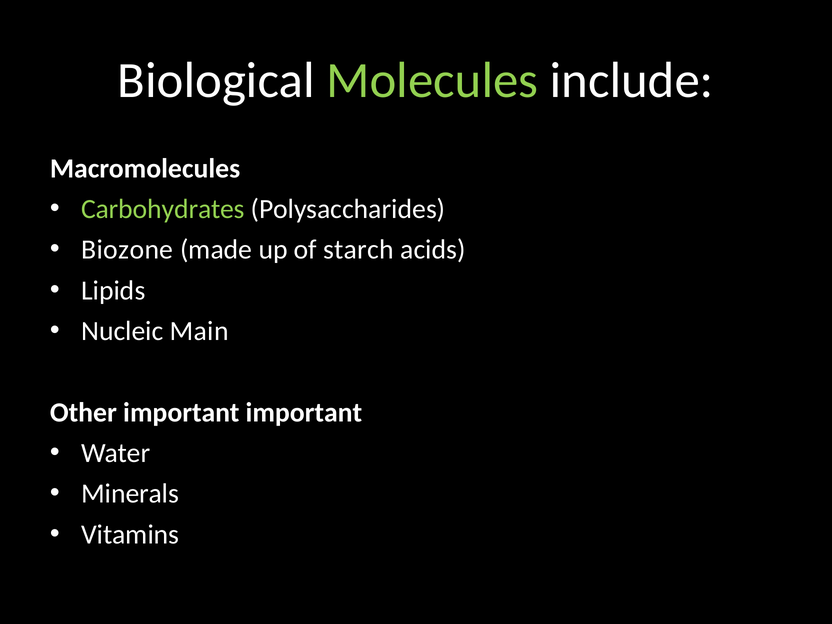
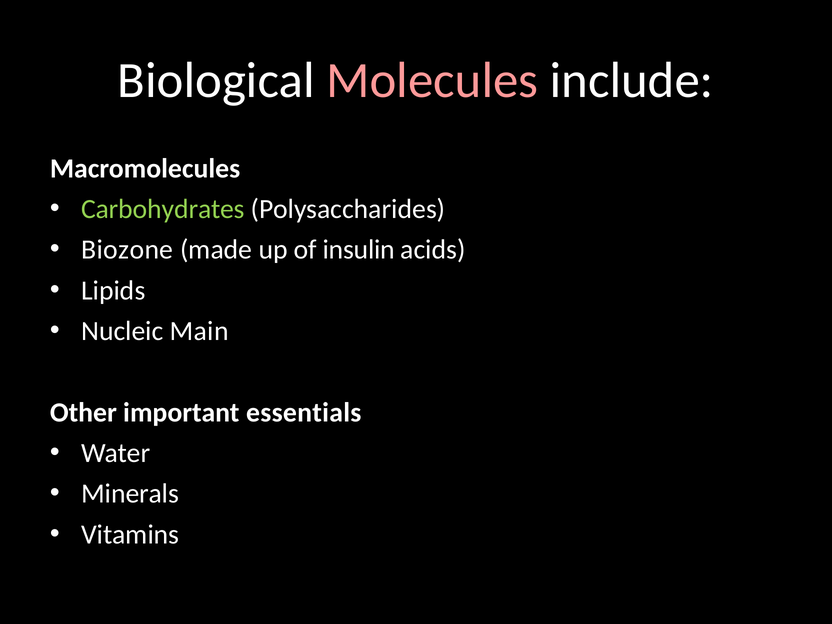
Molecules colour: light green -> pink
starch: starch -> insulin
important important: important -> essentials
